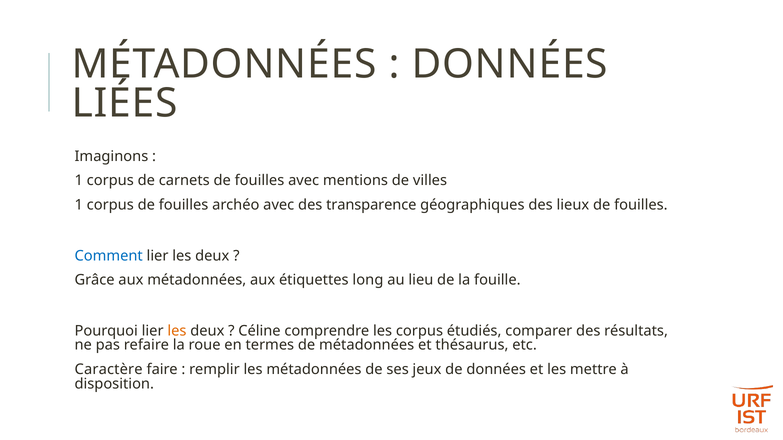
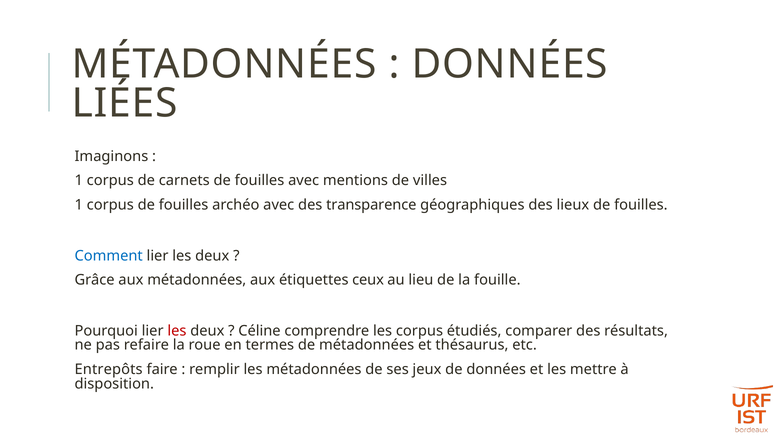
long: long -> ceux
les at (177, 331) colour: orange -> red
Caractère: Caractère -> Entrepôts
